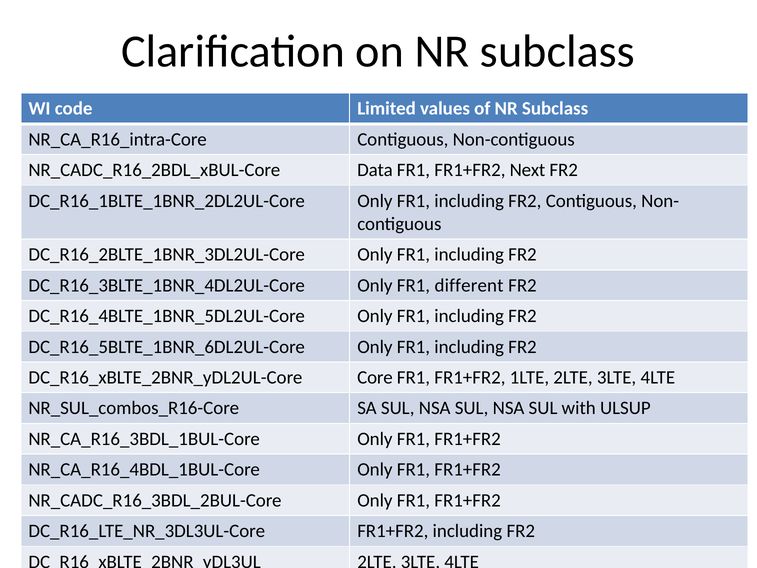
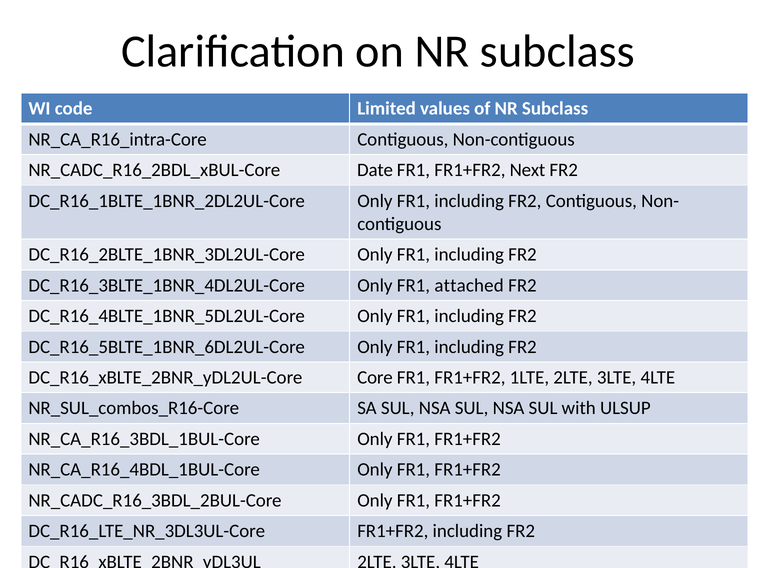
Data: Data -> Date
different: different -> attached
